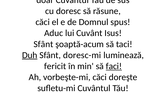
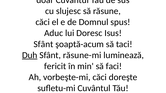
doresc: doresc -> slujesc
Cuvânt: Cuvânt -> Doresc
doresc-mi: doresc-mi -> răsune-mi
faci underline: present -> none
